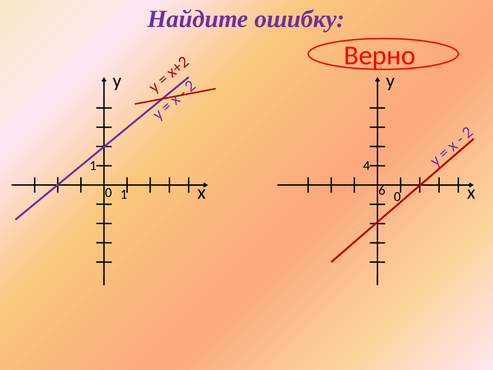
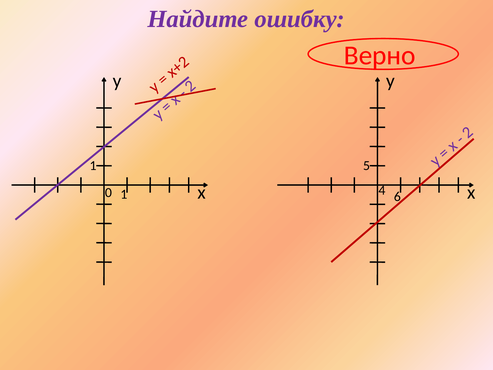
4: 4 -> 5
0 0: 0 -> 6
6: 6 -> 4
